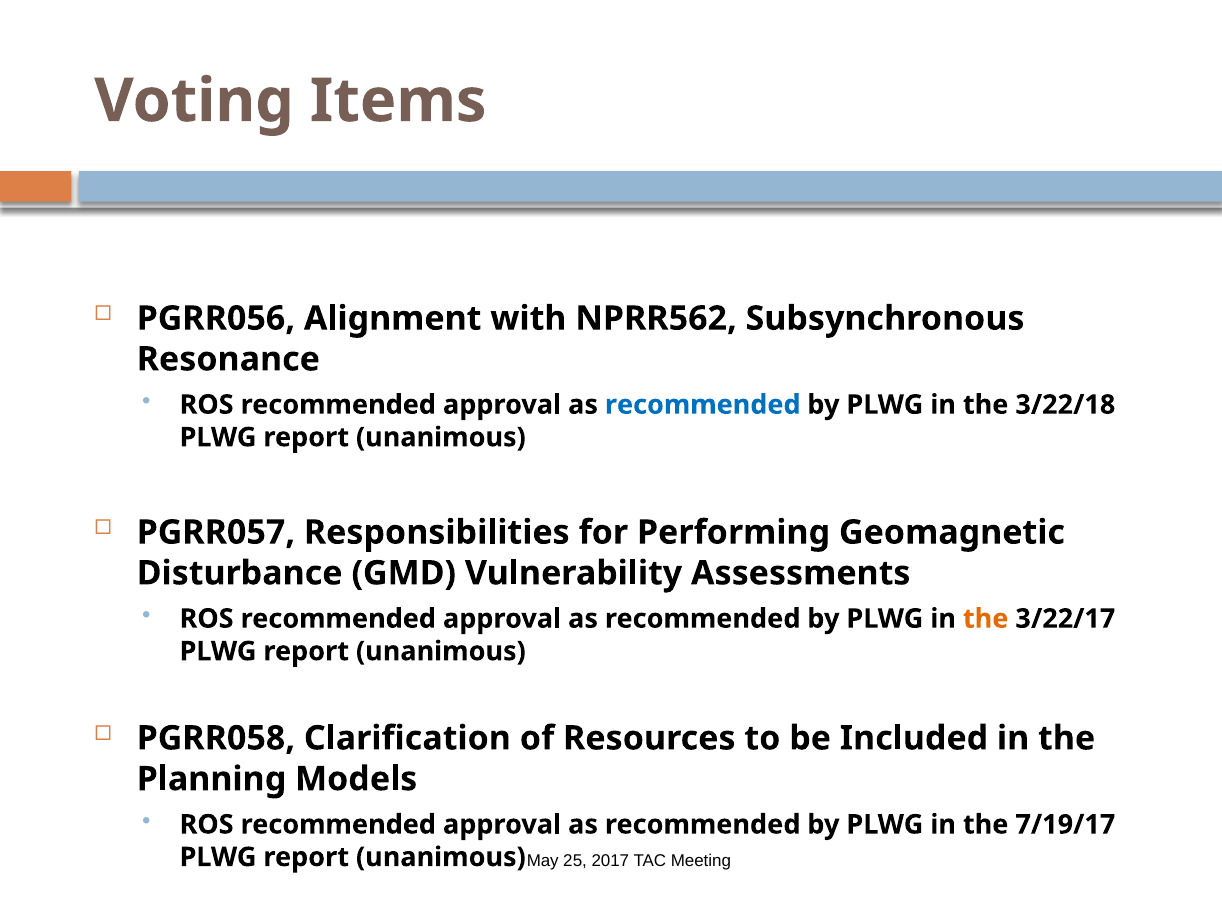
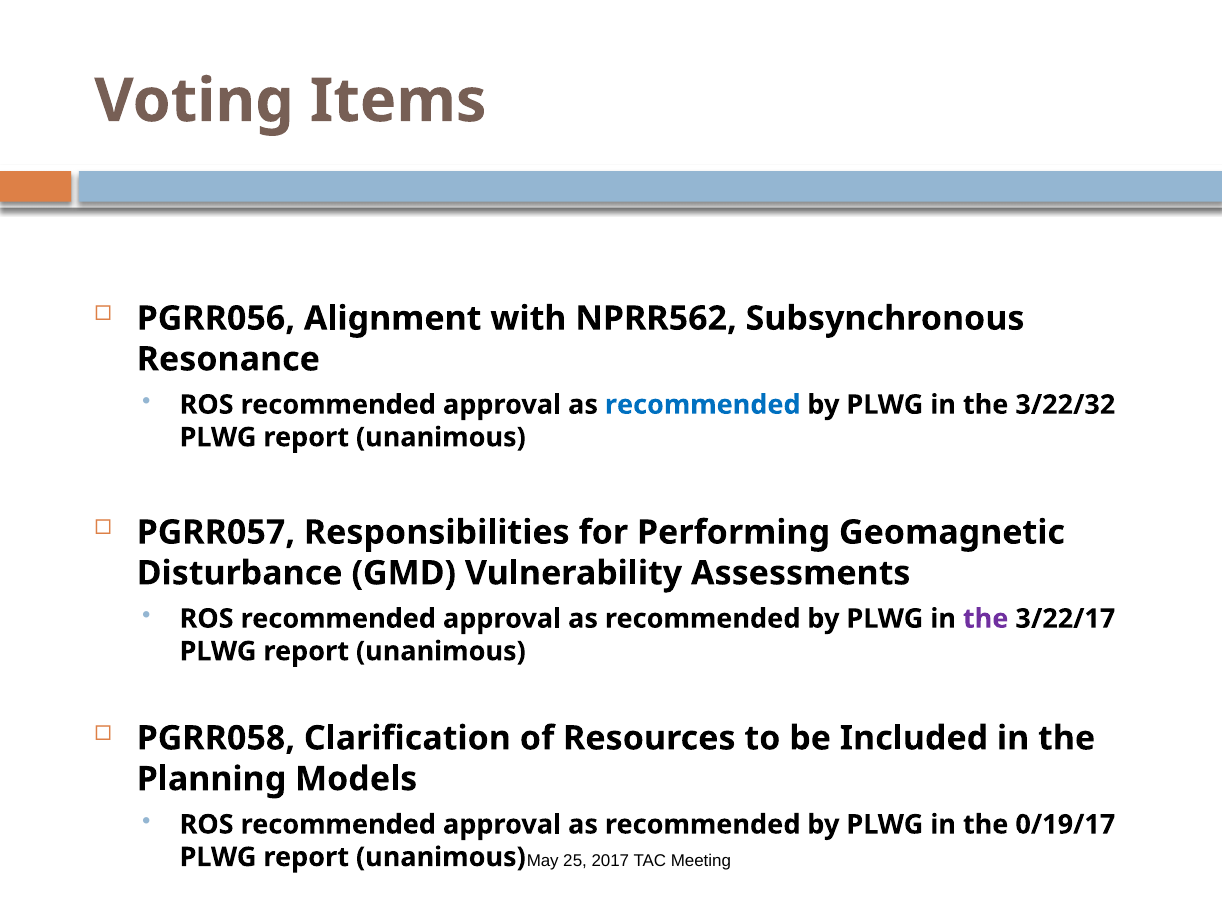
3/22/18: 3/22/18 -> 3/22/32
the at (986, 618) colour: orange -> purple
7/19/17: 7/19/17 -> 0/19/17
